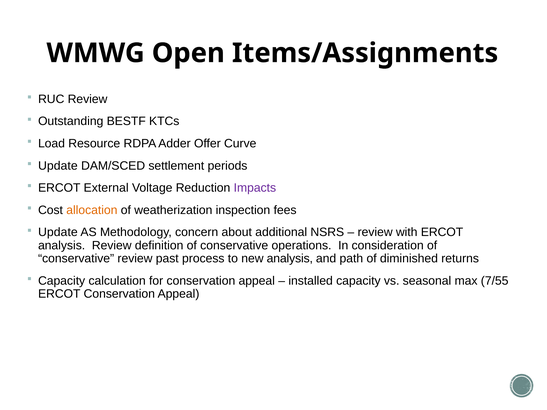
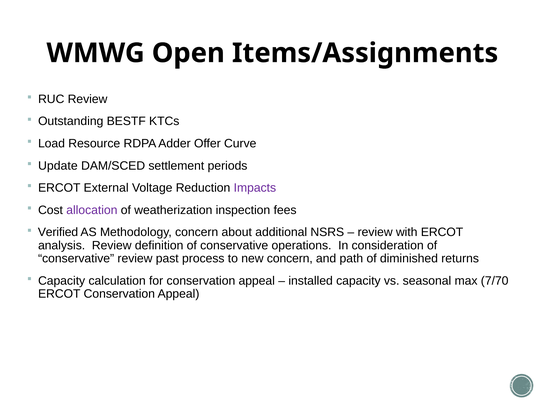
allocation colour: orange -> purple
Update at (58, 232): Update -> Verified
new analysis: analysis -> concern
7/55: 7/55 -> 7/70
